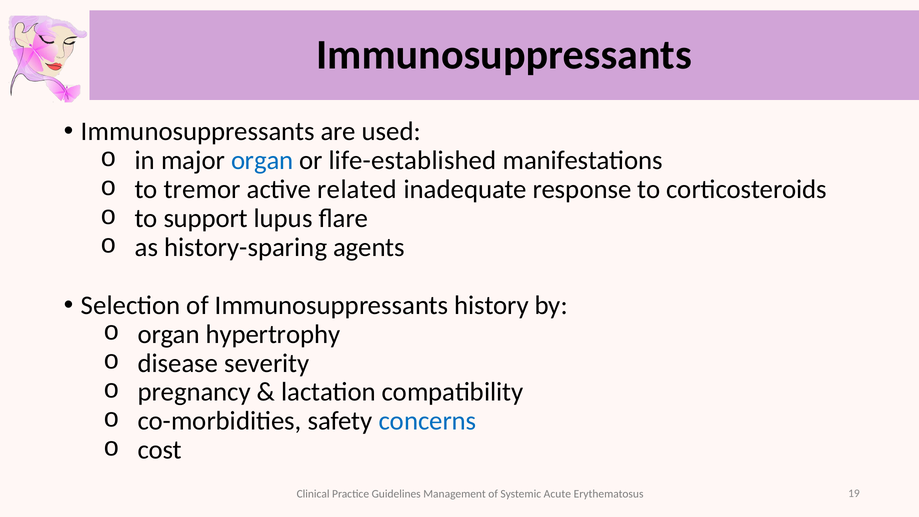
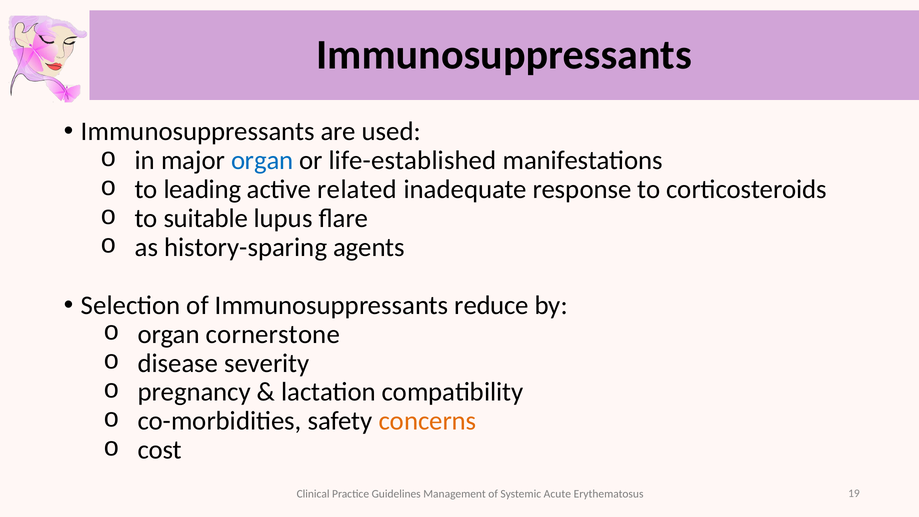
tremor: tremor -> leading
support: support -> suitable
history: history -> reduce
hypertrophy: hypertrophy -> cornerstone
concerns colour: blue -> orange
